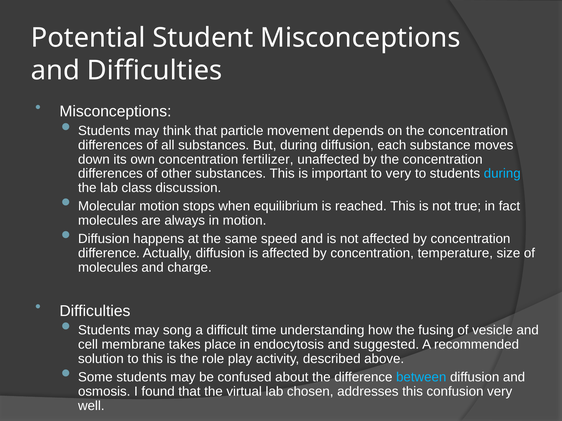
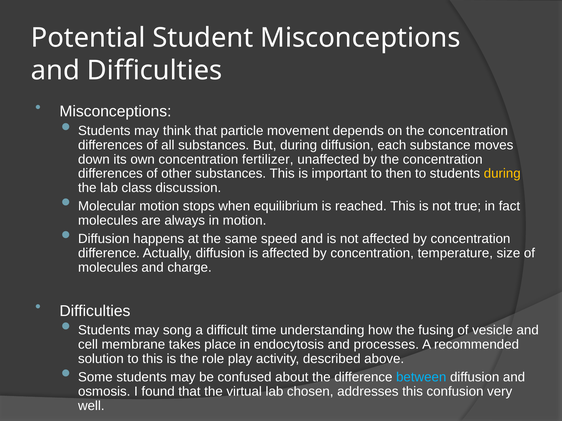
to very: very -> then
during at (502, 174) colour: light blue -> yellow
suggested: suggested -> processes
